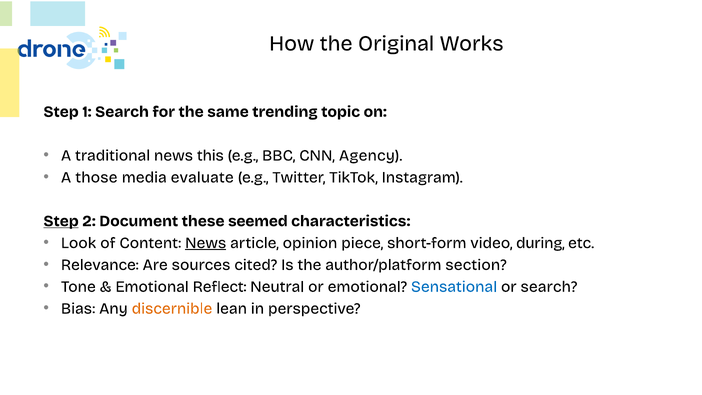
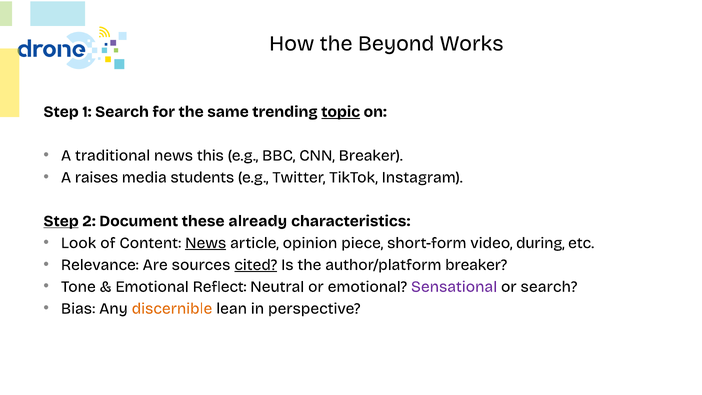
Original: Original -> Beyond
topic underline: none -> present
CNN Agency: Agency -> Breaker
those: those -> raises
evaluate: evaluate -> students
seemed: seemed -> already
cited underline: none -> present
author/platform section: section -> breaker
Sensational colour: blue -> purple
